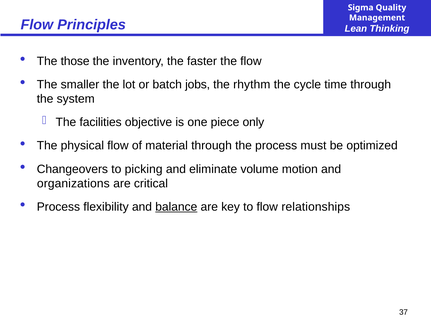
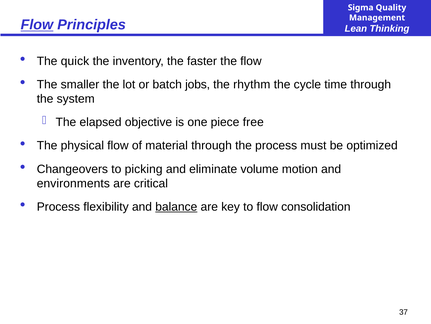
Flow at (37, 25) underline: none -> present
those: those -> quick
facilities: facilities -> elapsed
only: only -> free
organizations: organizations -> environments
relationships: relationships -> consolidation
